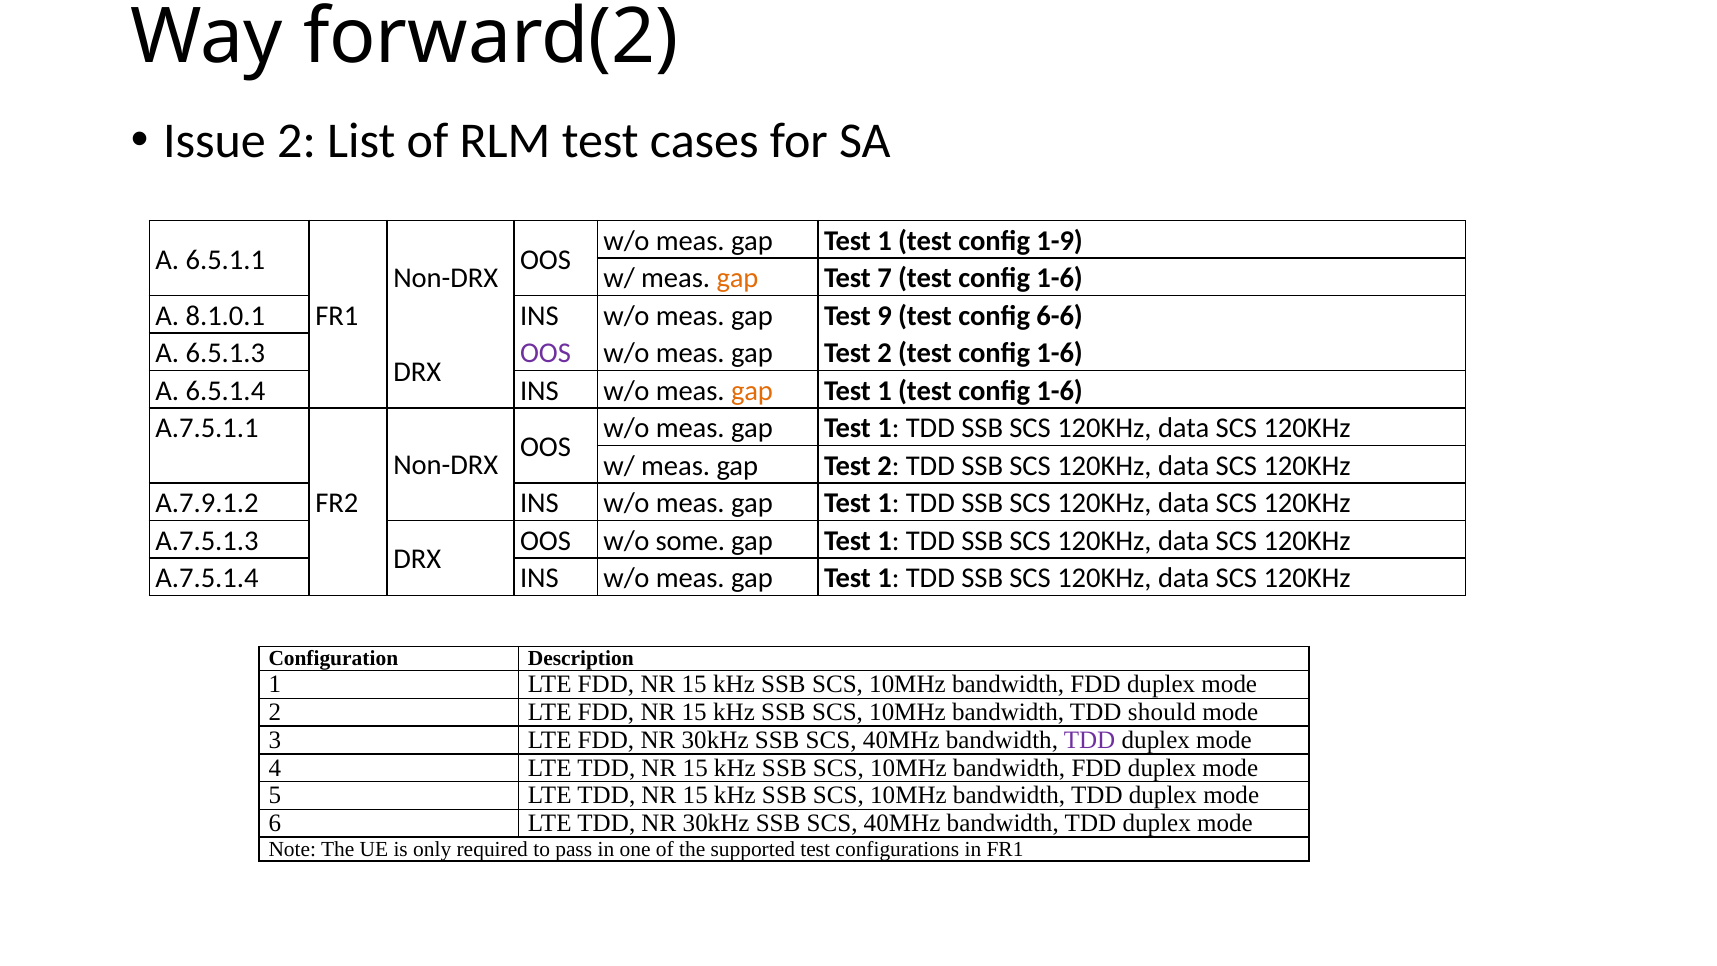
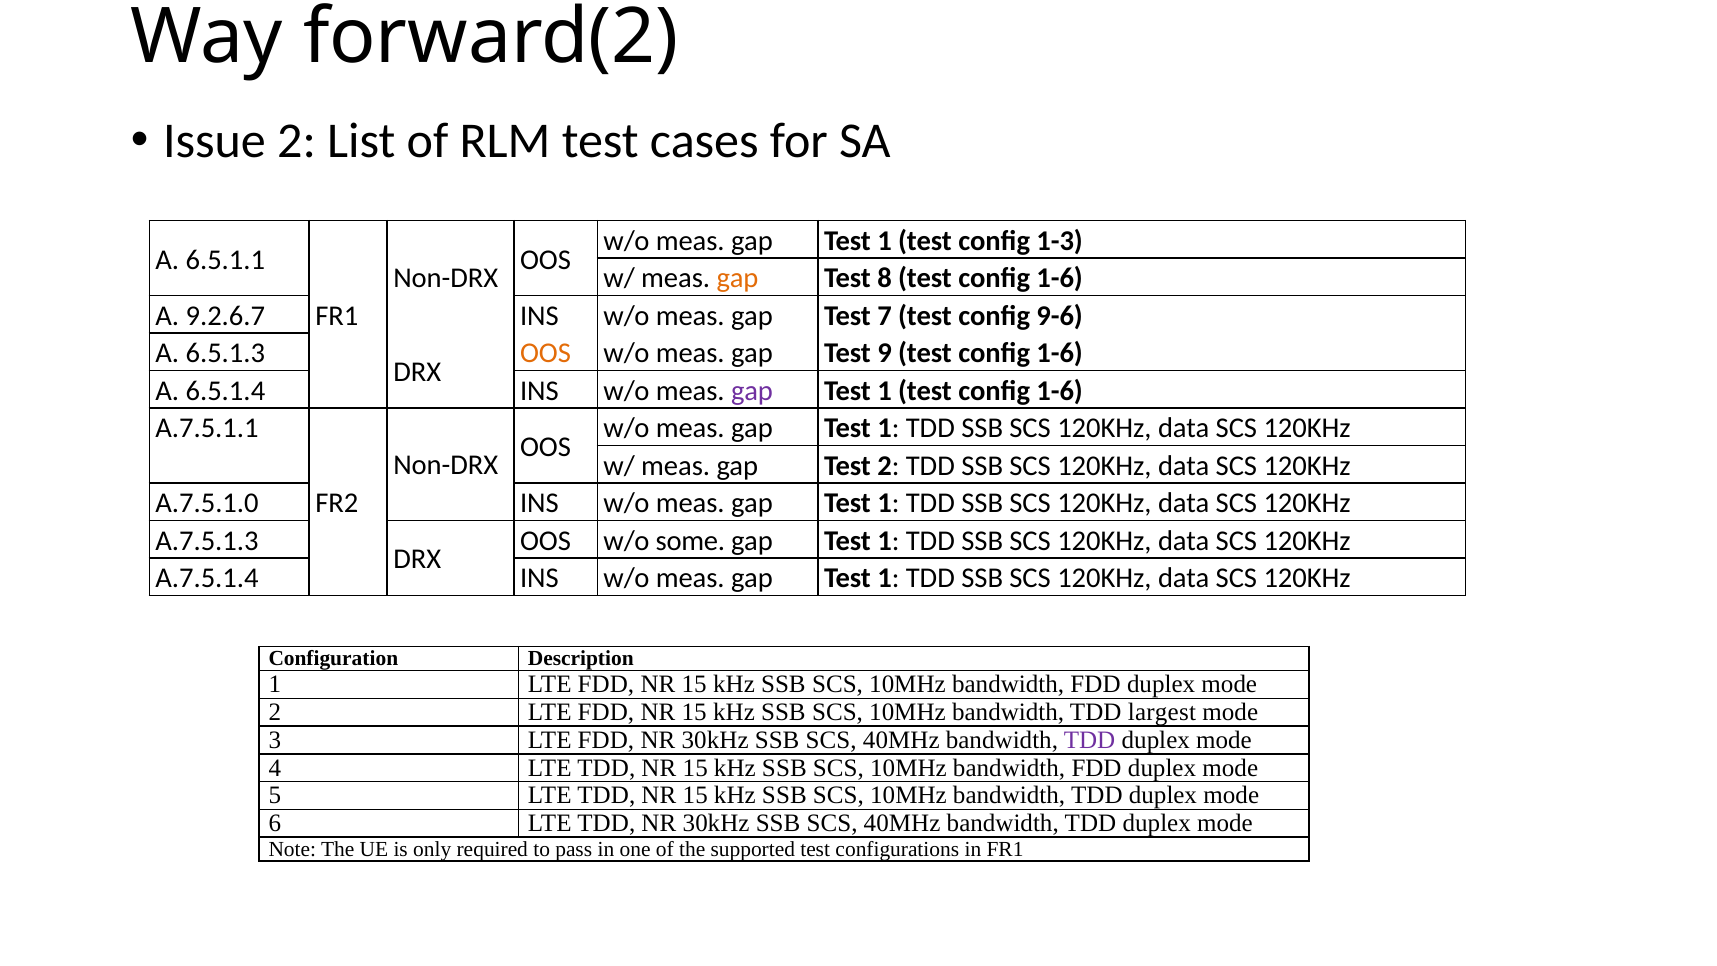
1-9: 1-9 -> 1-3
7: 7 -> 8
8.1.0.1: 8.1.0.1 -> 9.2.6.7
9: 9 -> 7
6-6: 6-6 -> 9-6
OOS at (546, 353) colour: purple -> orange
2 at (885, 353): 2 -> 9
gap at (752, 391) colour: orange -> purple
A.7.9.1.2: A.7.9.1.2 -> A.7.5.1.0
should: should -> largest
